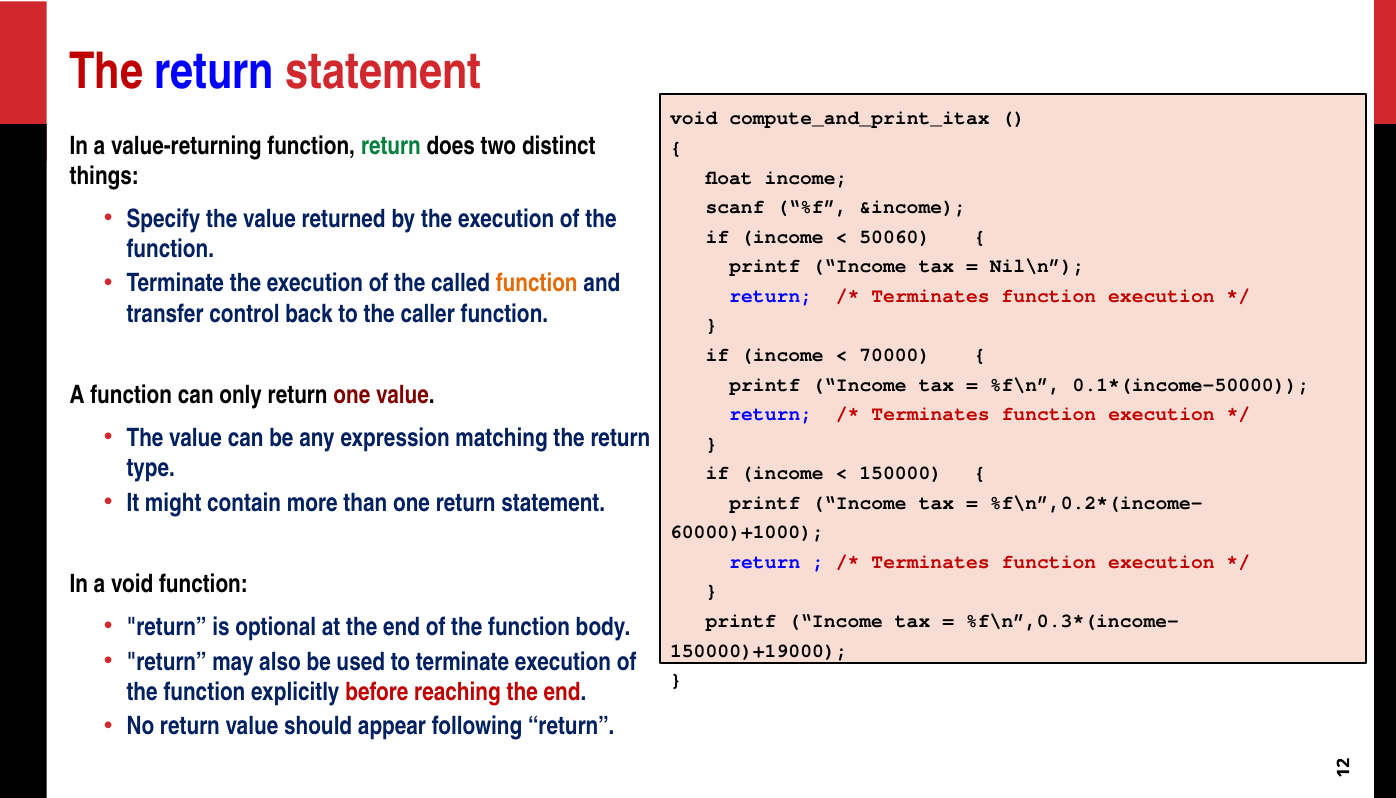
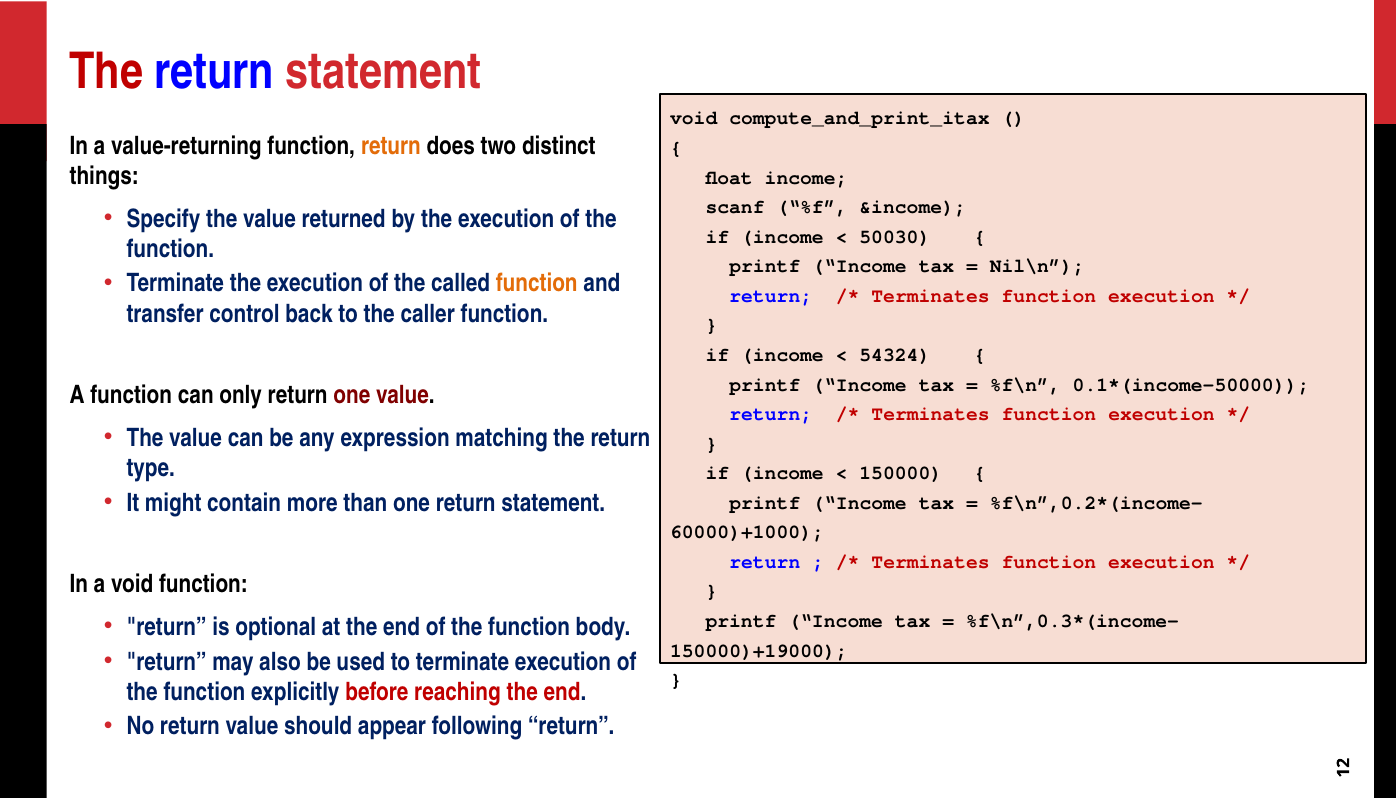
return at (391, 146) colour: green -> orange
50060: 50060 -> 50030
70000: 70000 -> 54324
